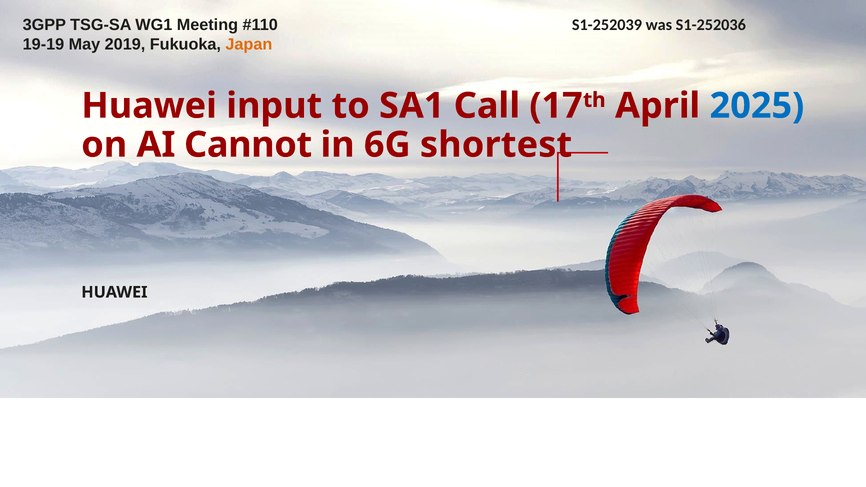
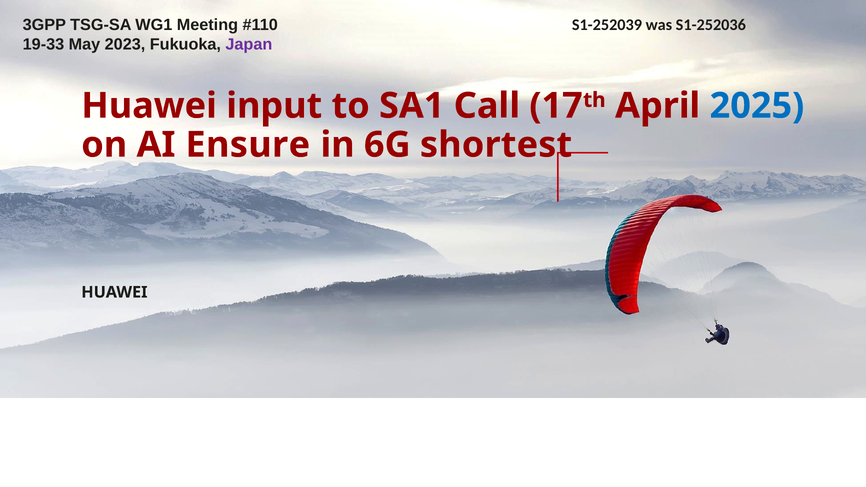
19-19: 19-19 -> 19-33
2019: 2019 -> 2023
Japan colour: orange -> purple
Cannot: Cannot -> Ensure
